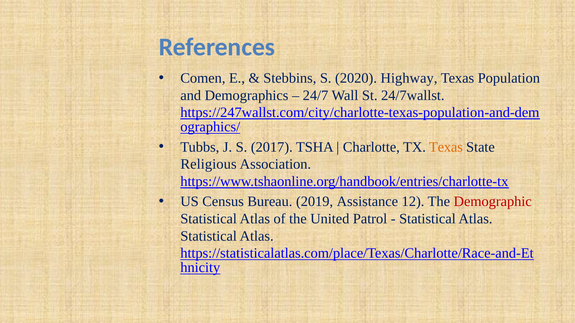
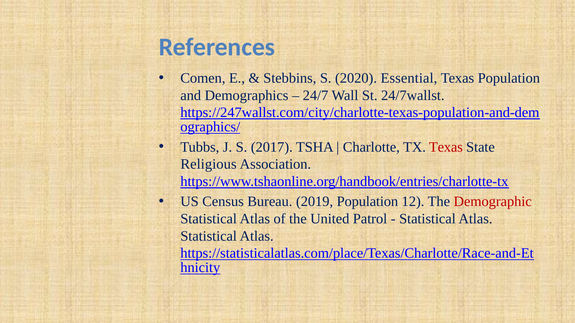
Highway: Highway -> Essential
Texas at (446, 147) colour: orange -> red
2019 Assistance: Assistance -> Population
